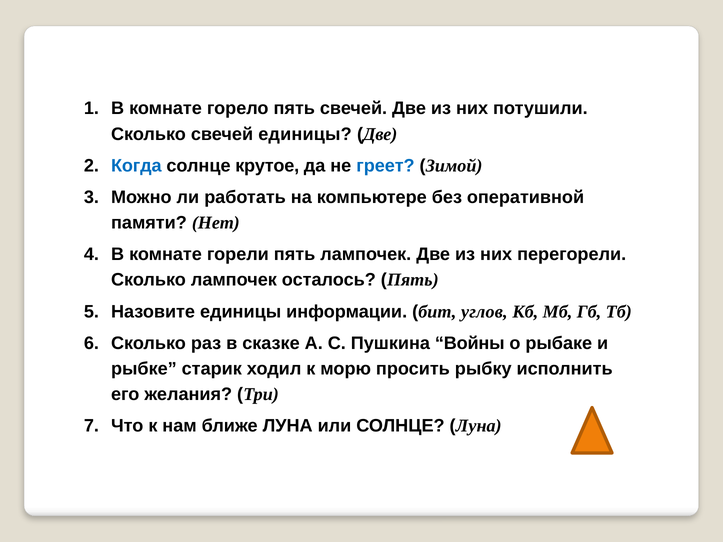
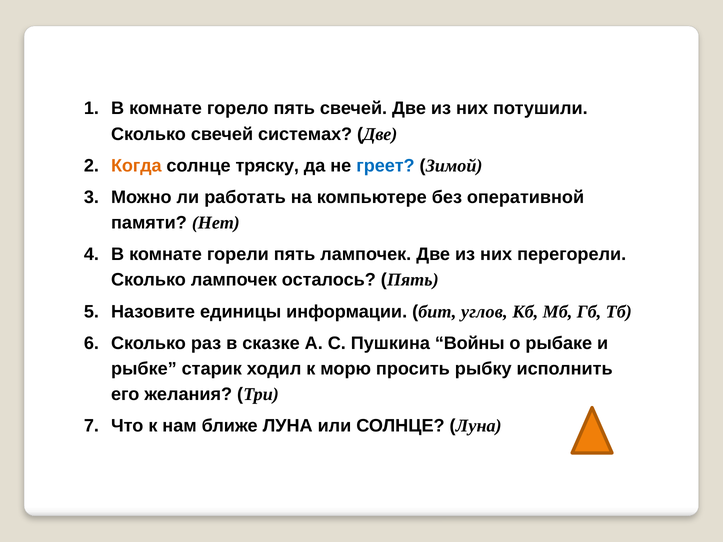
свечей единицы: единицы -> системах
Когда colour: blue -> orange
крутое: крутое -> тряску
